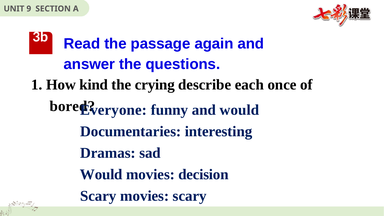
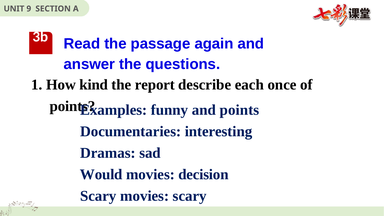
crying: crying -> report
bored at (72, 106): bored -> points
Everyone: Everyone -> Examples
and would: would -> points
